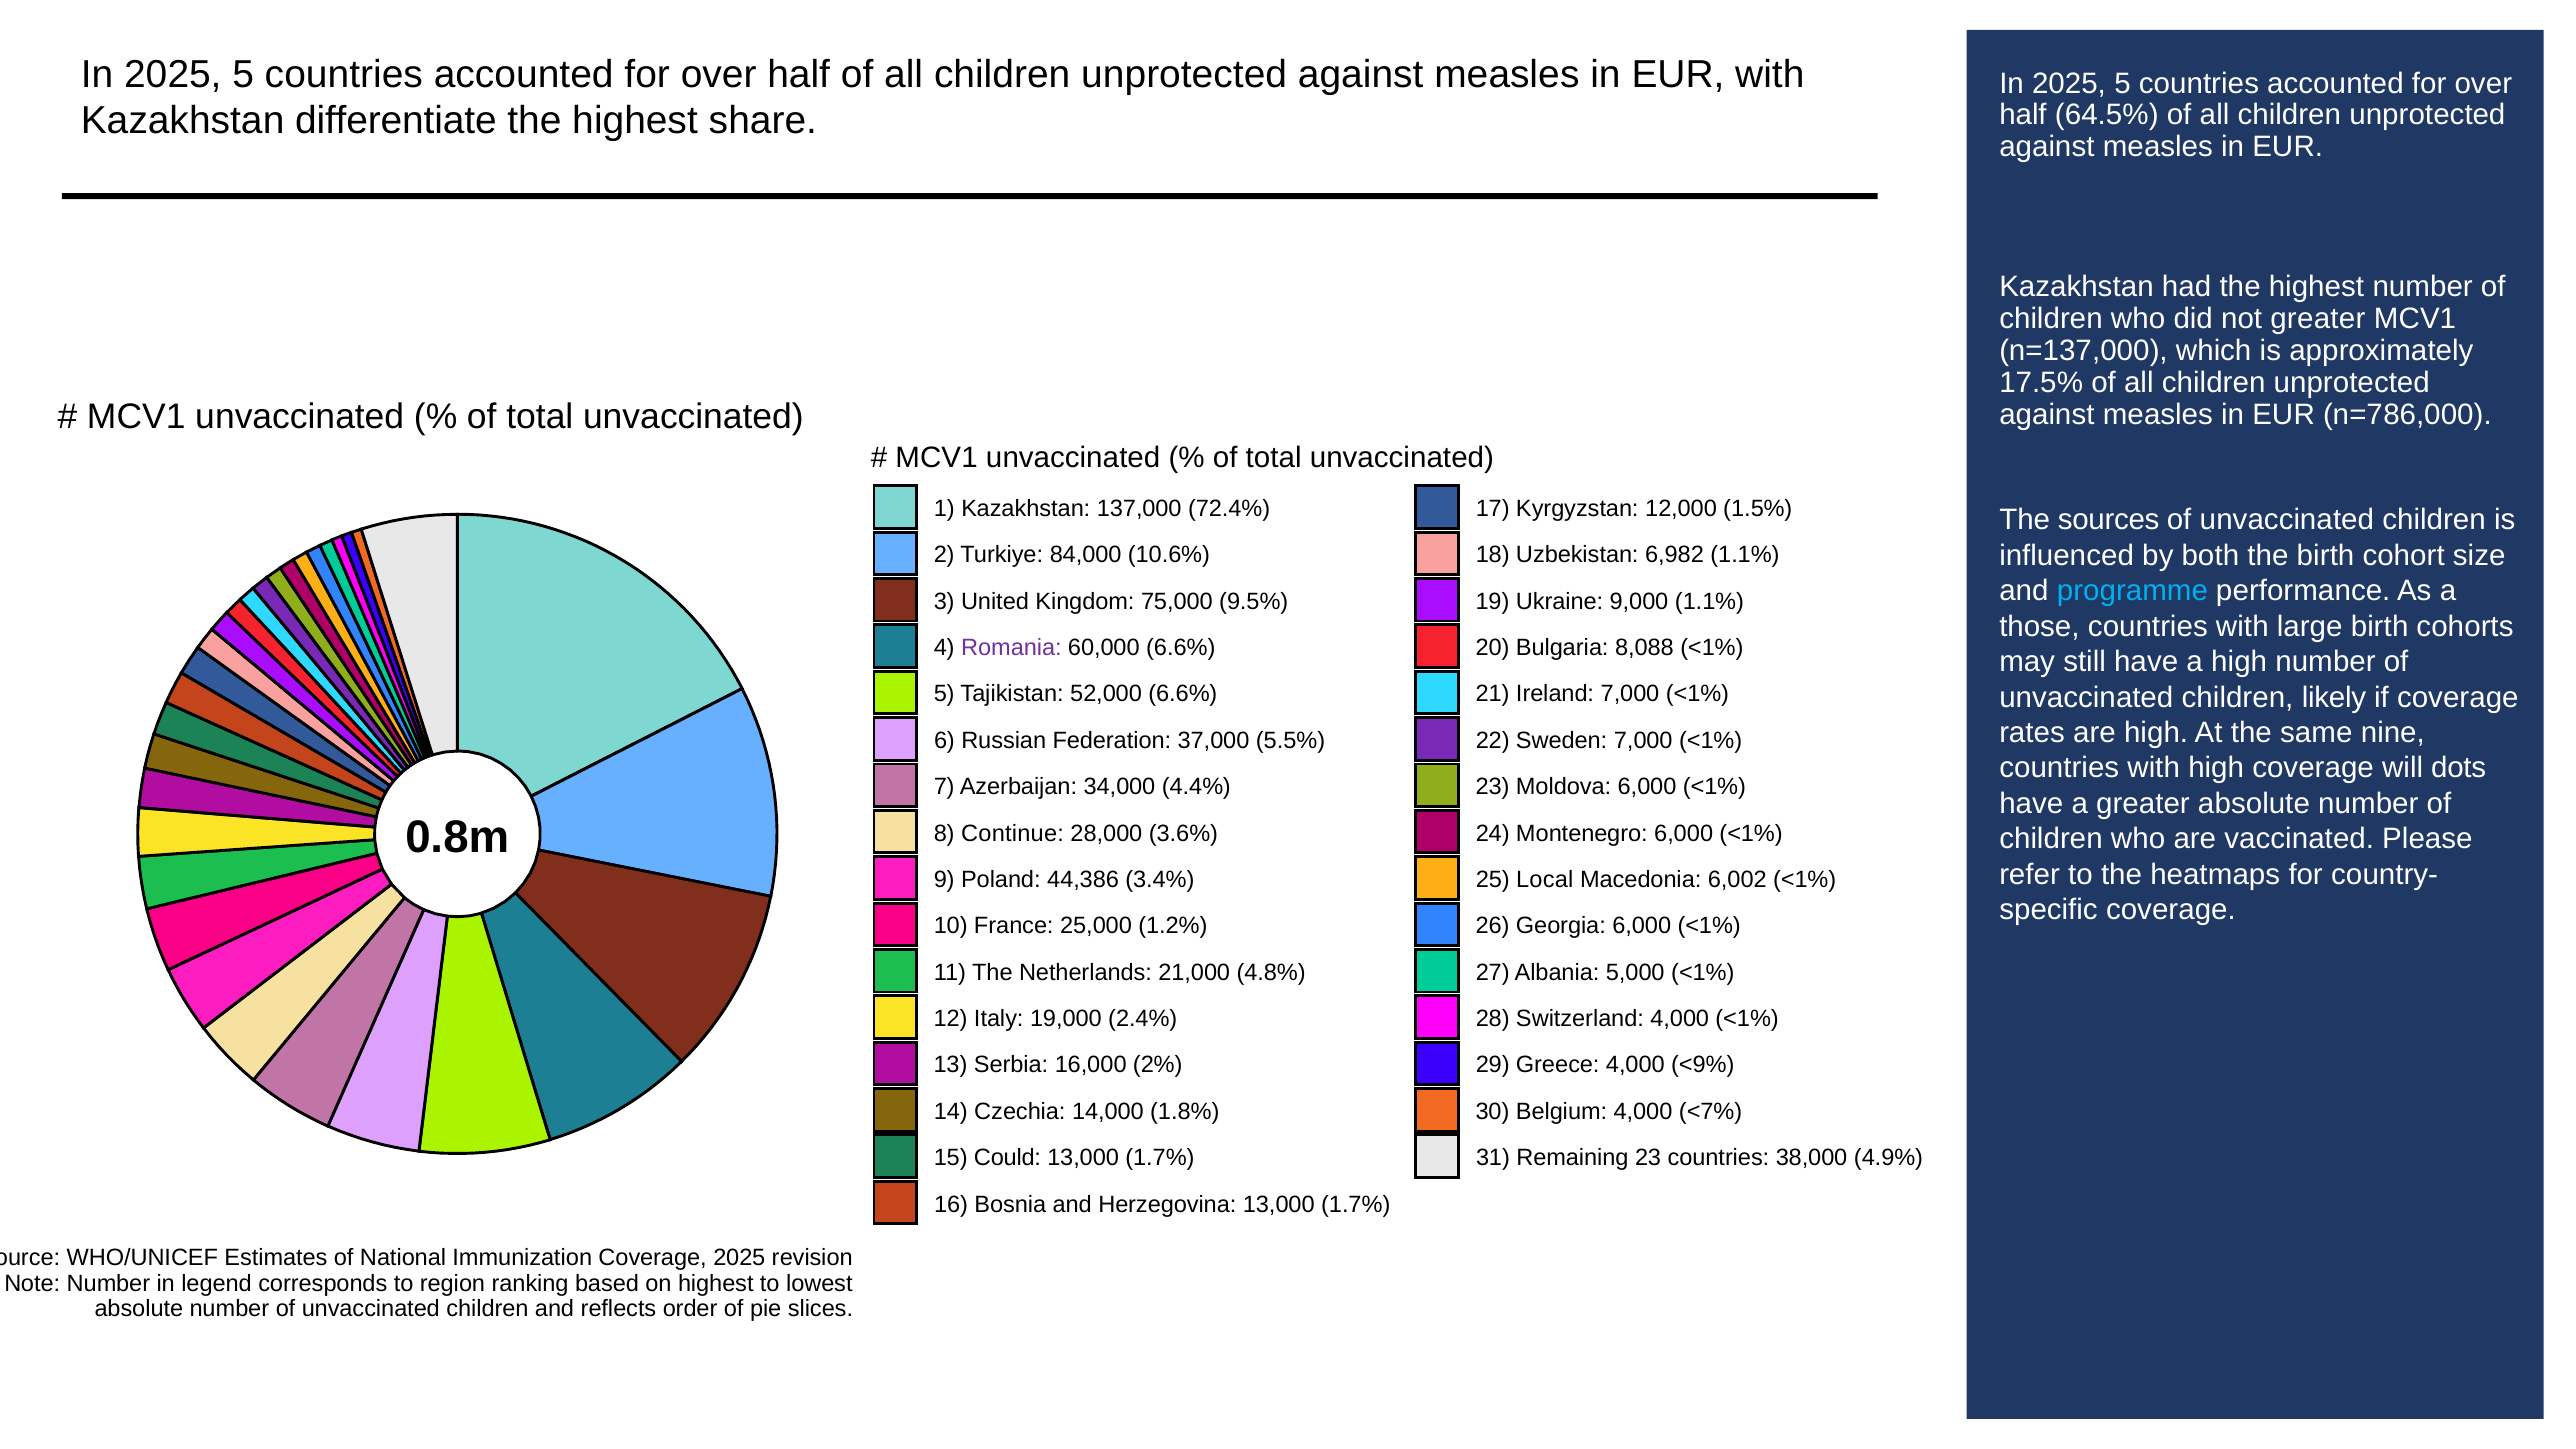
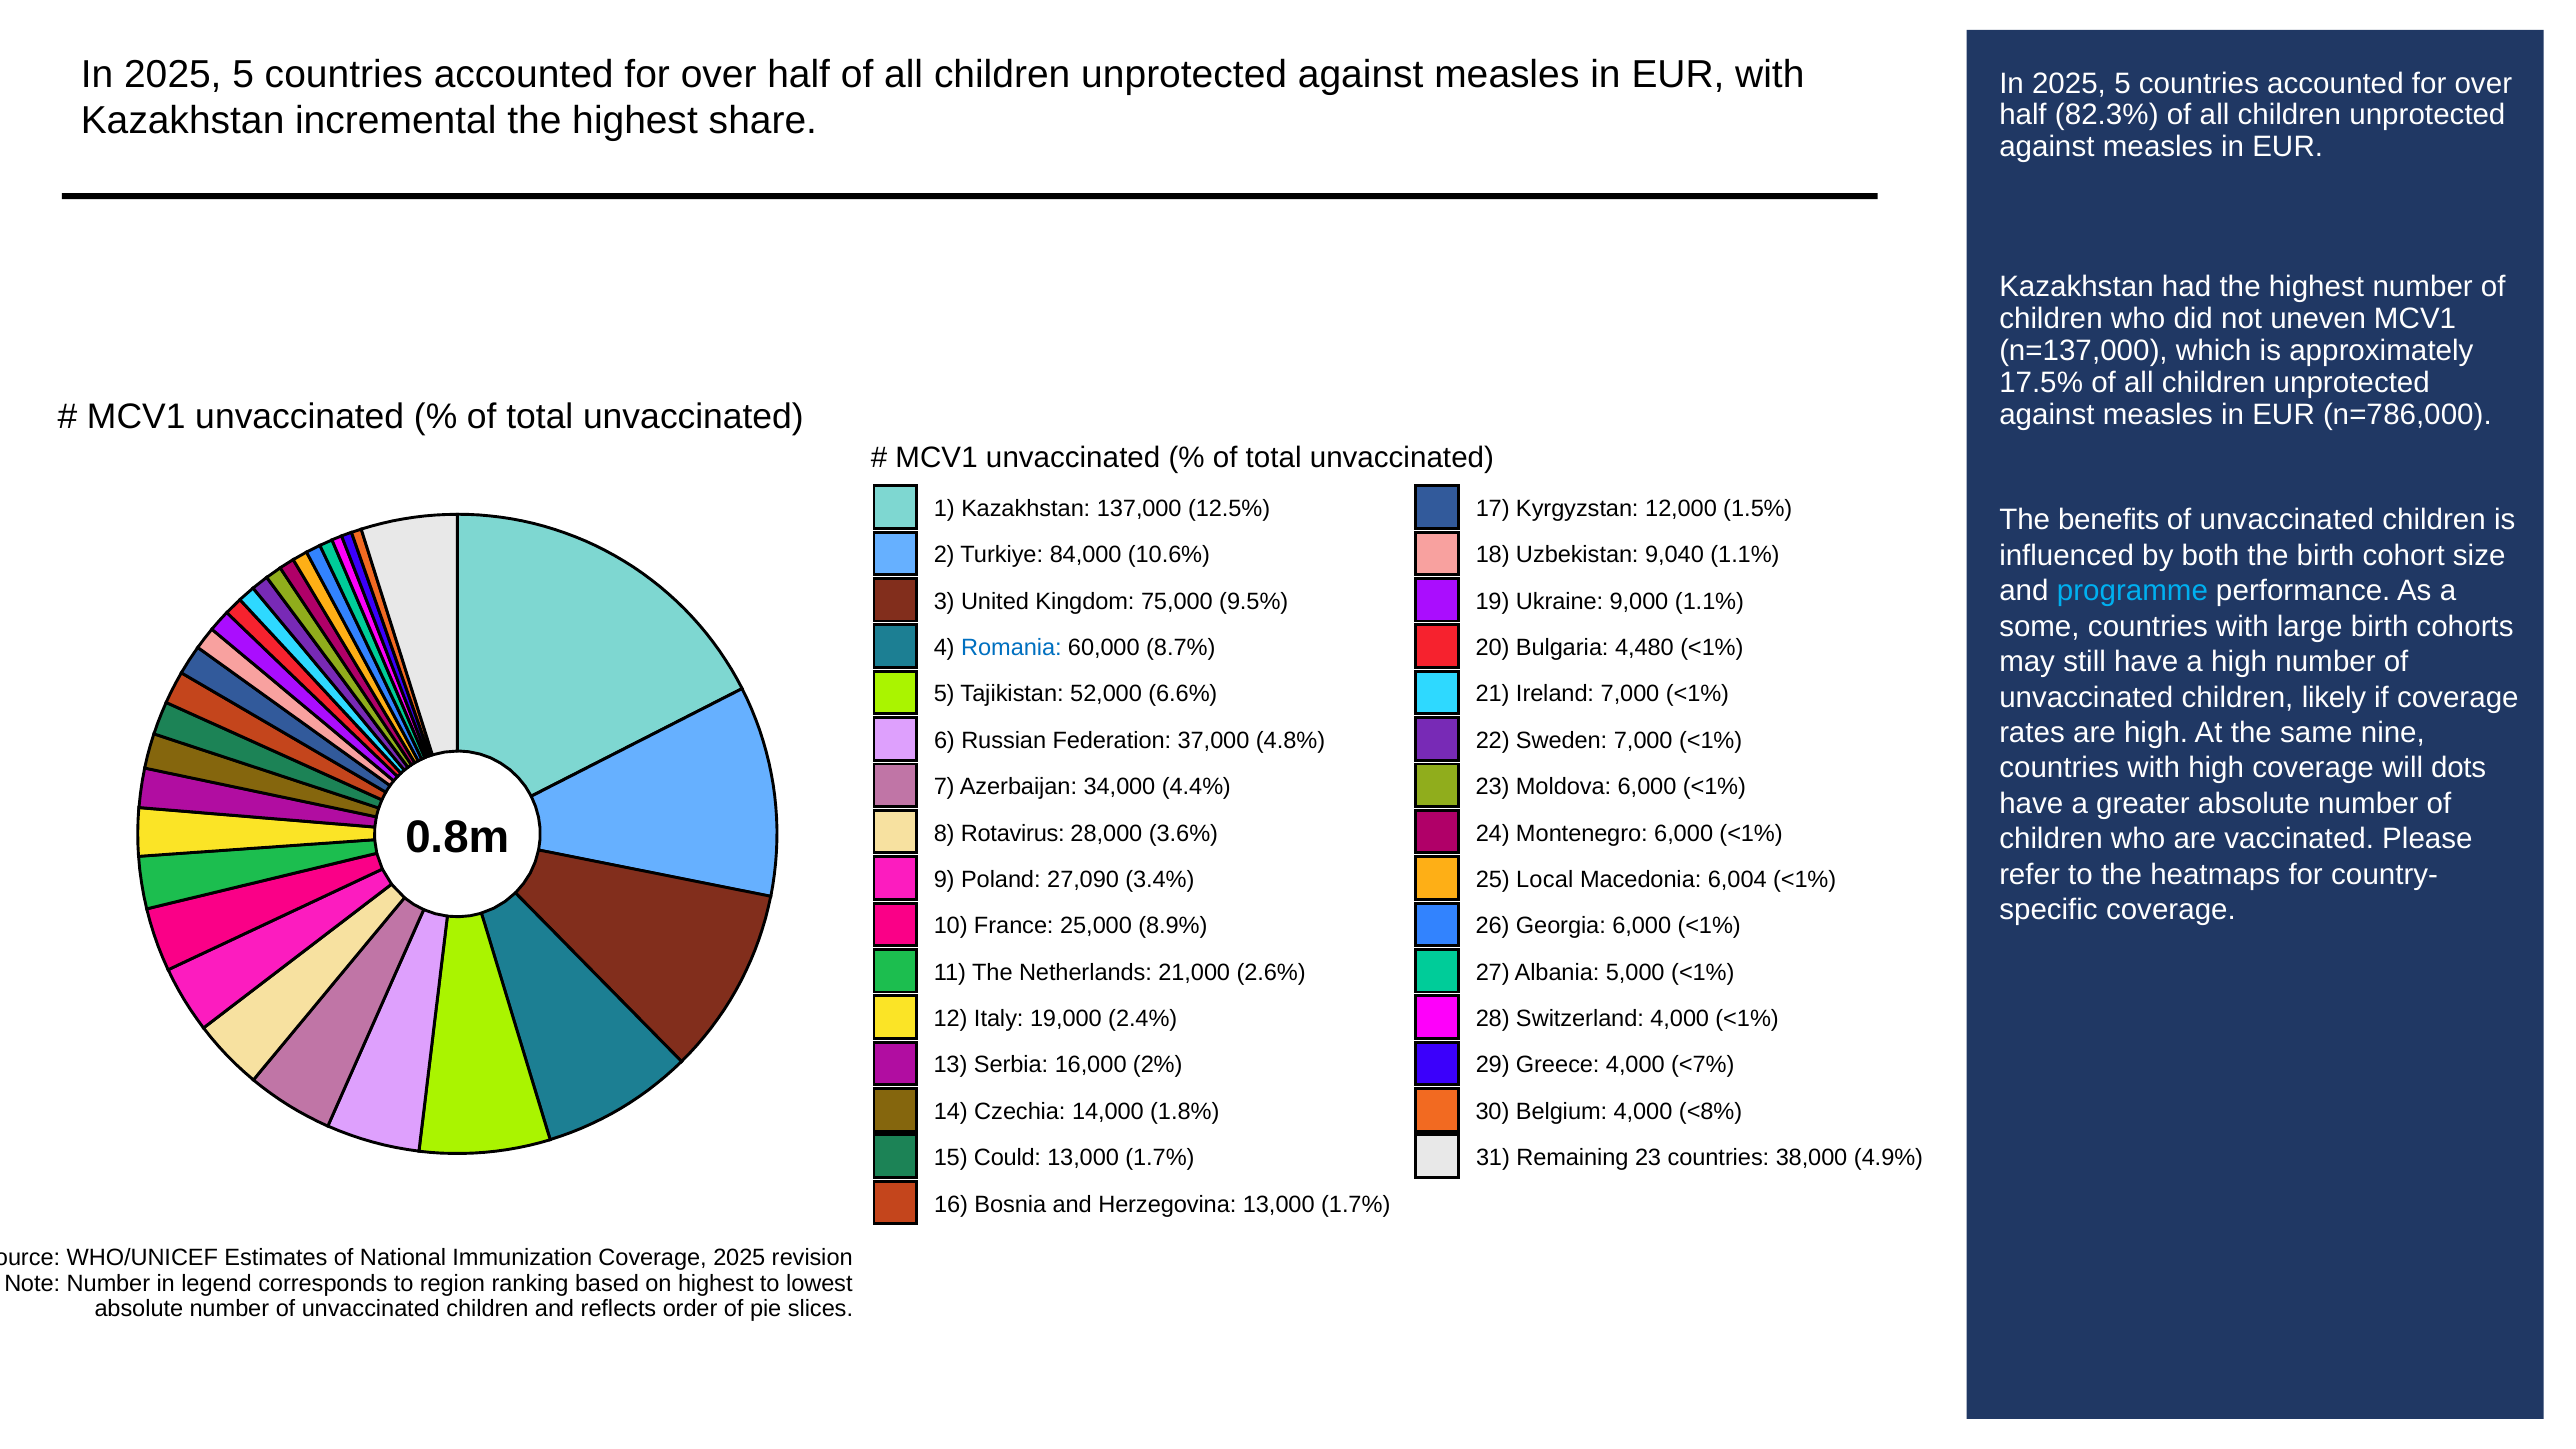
64.5%: 64.5% -> 82.3%
differentiate: differentiate -> incremental
not greater: greater -> uneven
72.4%: 72.4% -> 12.5%
sources: sources -> benefits
6,982: 6,982 -> 9,040
those: those -> some
Romania colour: purple -> blue
60,000 6.6%: 6.6% -> 8.7%
8,088: 8,088 -> 4,480
5.5%: 5.5% -> 4.8%
Continue: Continue -> Rotavirus
44,386: 44,386 -> 27,090
6,002: 6,002 -> 6,004
1.2%: 1.2% -> 8.9%
4.8%: 4.8% -> 2.6%
<9%: <9% -> <7%
<7%: <7% -> <8%
